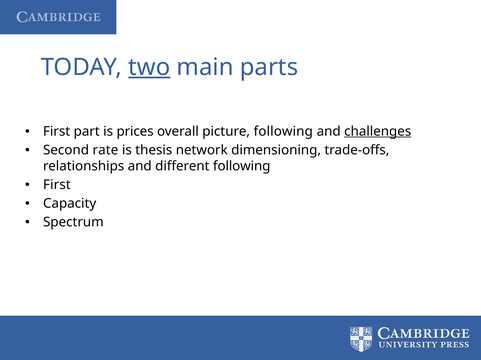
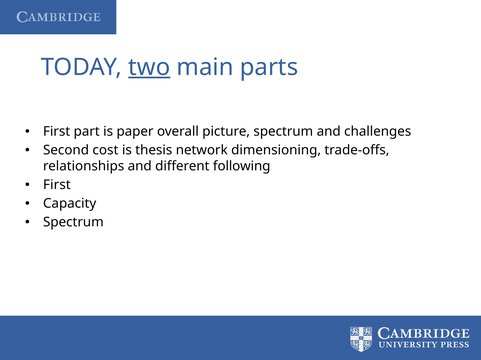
prices: prices -> paper
picture following: following -> spectrum
challenges underline: present -> none
rate: rate -> cost
